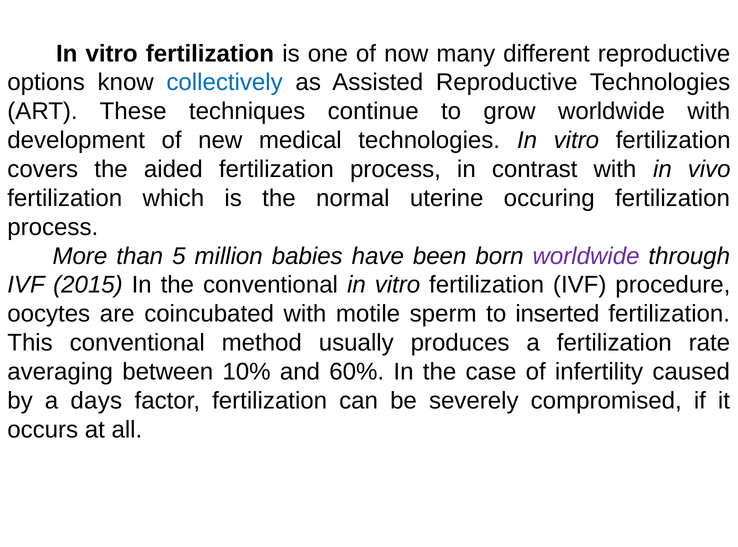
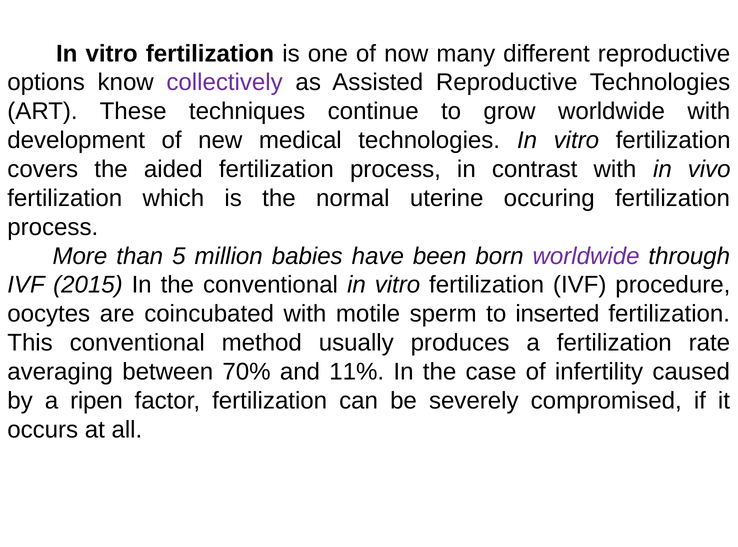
collectively colour: blue -> purple
10%: 10% -> 70%
60%: 60% -> 11%
days: days -> ripen
